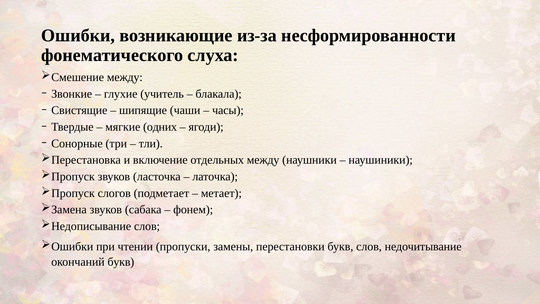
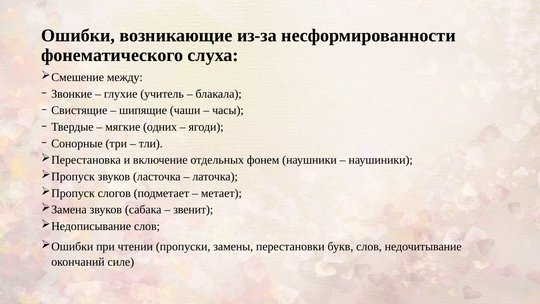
отдельных между: между -> фонем
фонем: фонем -> звенит
окончаний букв: букв -> силе
